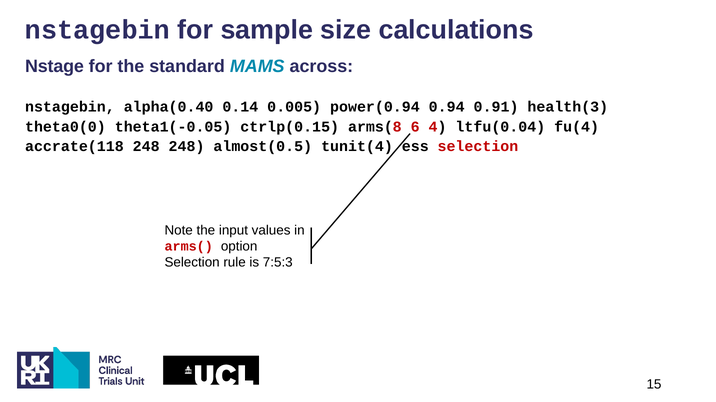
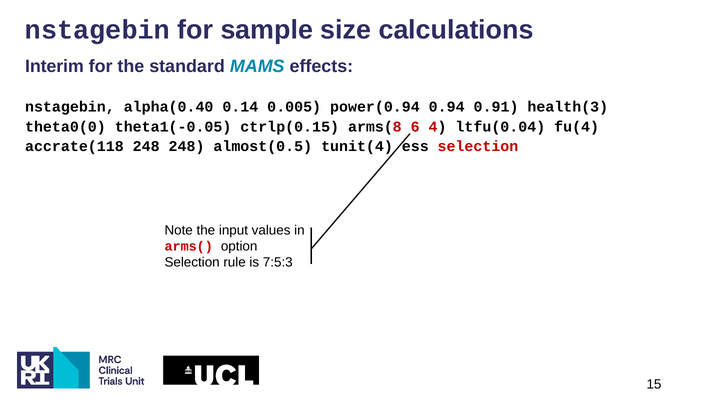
Nstage: Nstage -> Interim
across: across -> effects
